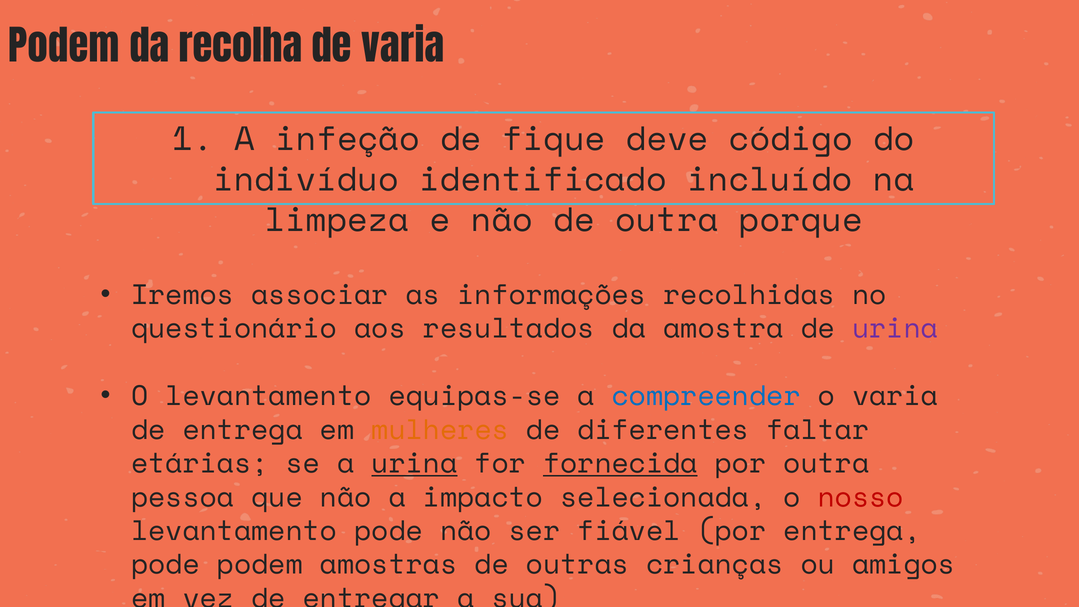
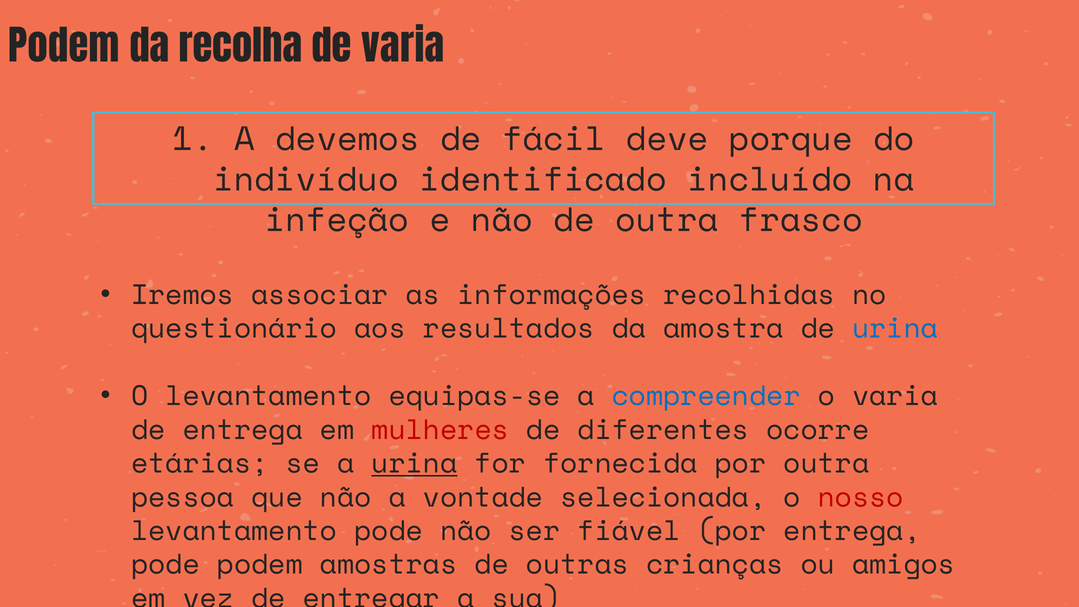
infeção: infeção -> devemos
fique: fique -> fácil
código: código -> porque
limpeza: limpeza -> infeção
porque: porque -> frasco
urina at (895, 329) colour: purple -> blue
mulheres colour: orange -> red
faltar: faltar -> ocorre
fornecida underline: present -> none
impacto: impacto -> vontade
